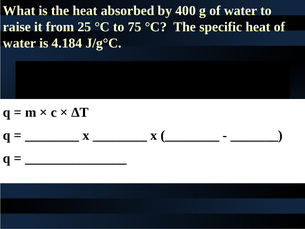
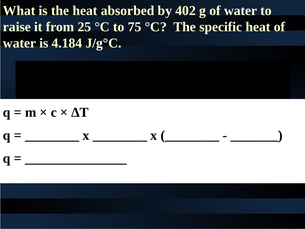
400: 400 -> 402
